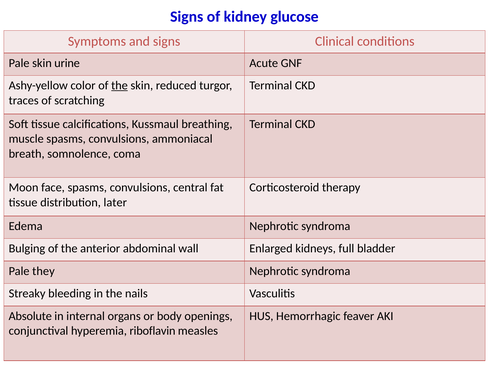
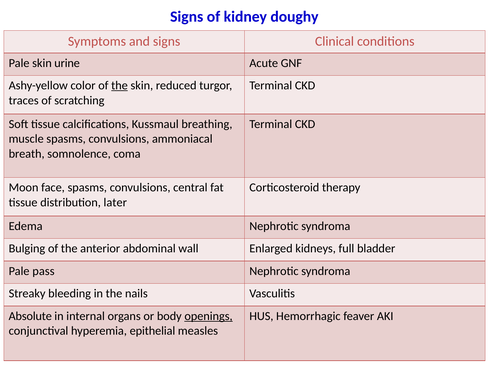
glucose: glucose -> doughy
they: they -> pass
openings underline: none -> present
riboflavin: riboflavin -> epithelial
